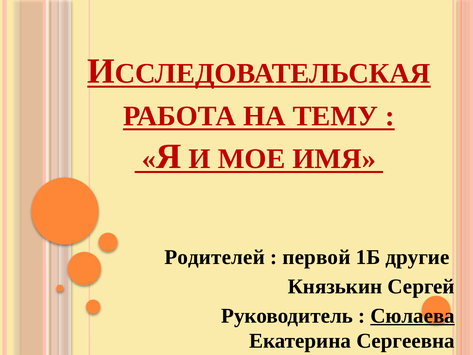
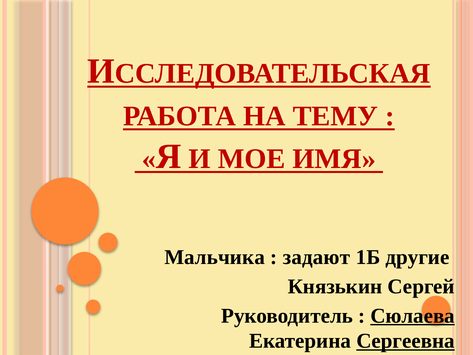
Родителей: Родителей -> Мальчика
первой: первой -> задают
Сергеевна underline: none -> present
